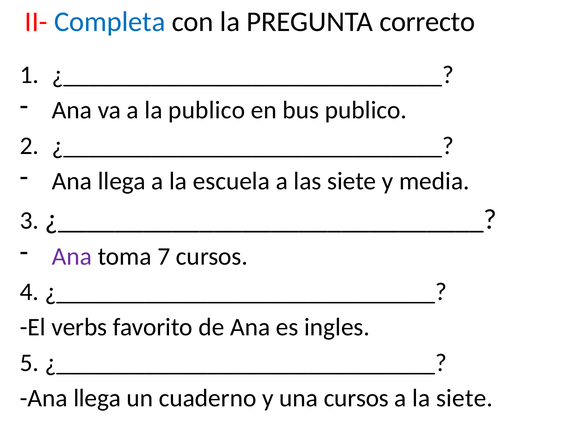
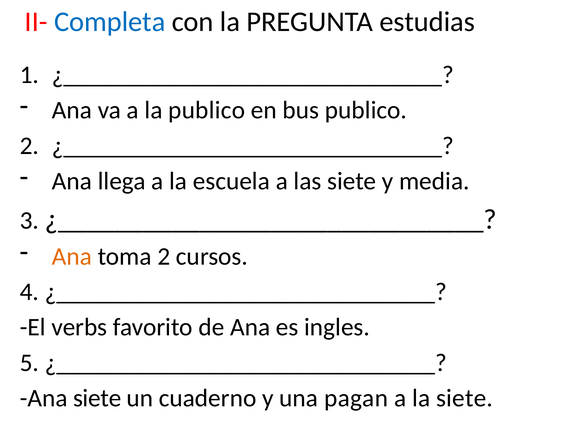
correcto: correcto -> estudias
Ana at (72, 257) colour: purple -> orange
toma 7: 7 -> 2
llega at (97, 399): llega -> siete
una cursos: cursos -> pagan
